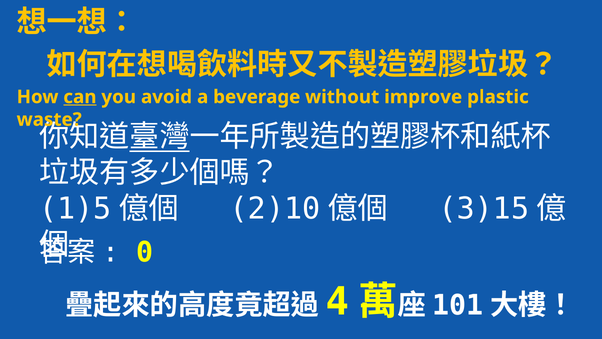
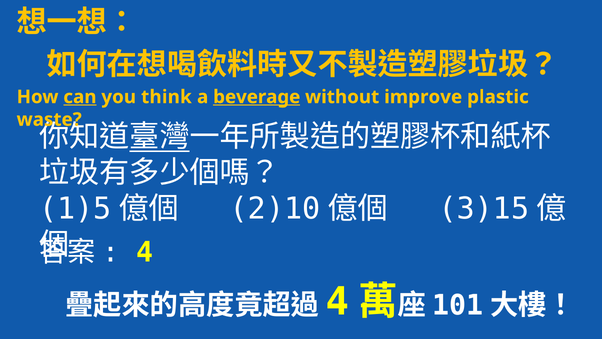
avoid: avoid -> think
beverage underline: none -> present
0 at (145, 252): 0 -> 4
